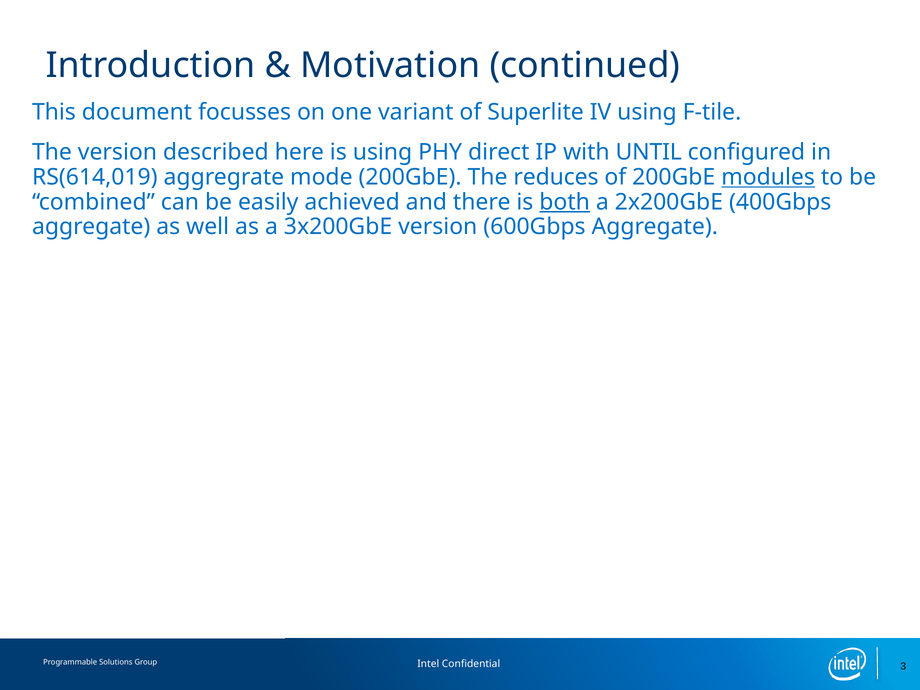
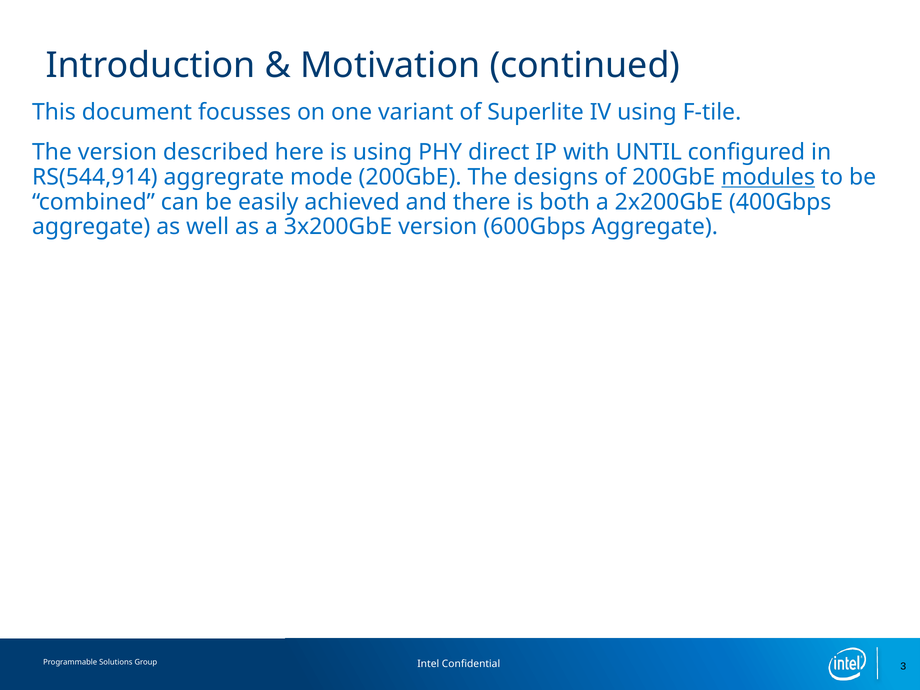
RS(614,019: RS(614,019 -> RS(544,914
reduces: reduces -> designs
both underline: present -> none
